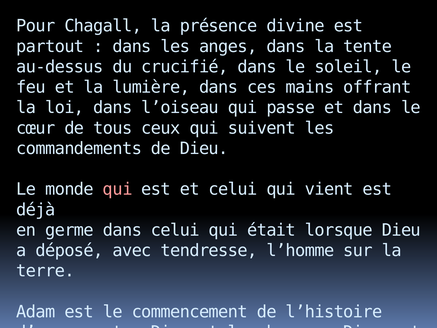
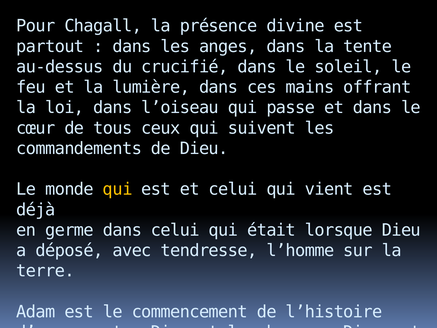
qui at (118, 189) colour: pink -> yellow
